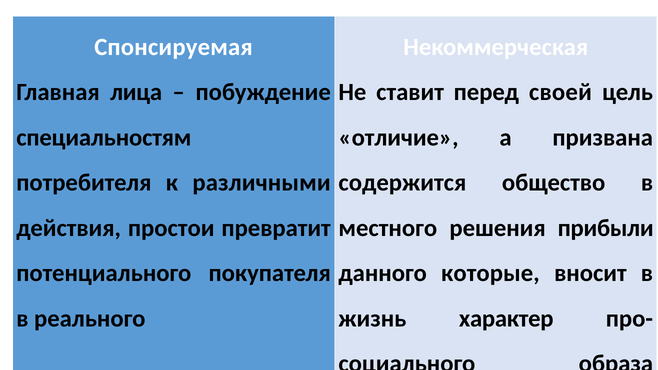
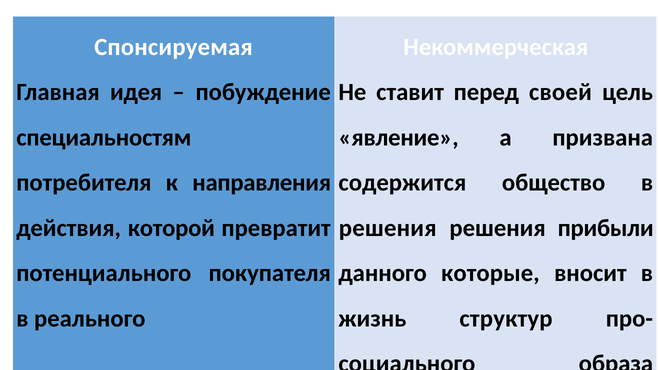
лица: лица -> идея
отличие: отличие -> явление
различными: различными -> направления
простои: простои -> которой
местного at (388, 228): местного -> решения
характер: характер -> структур
